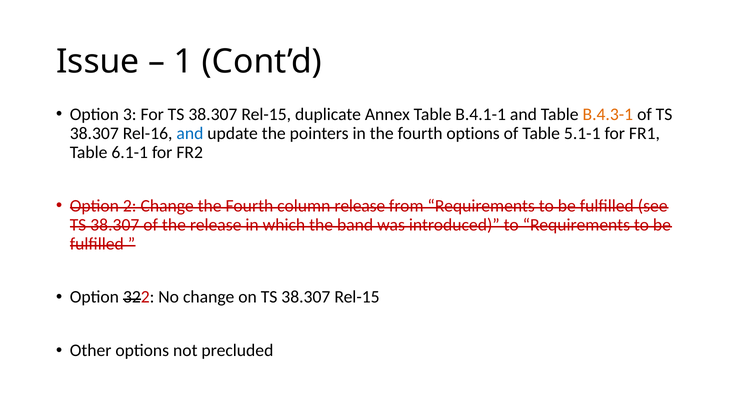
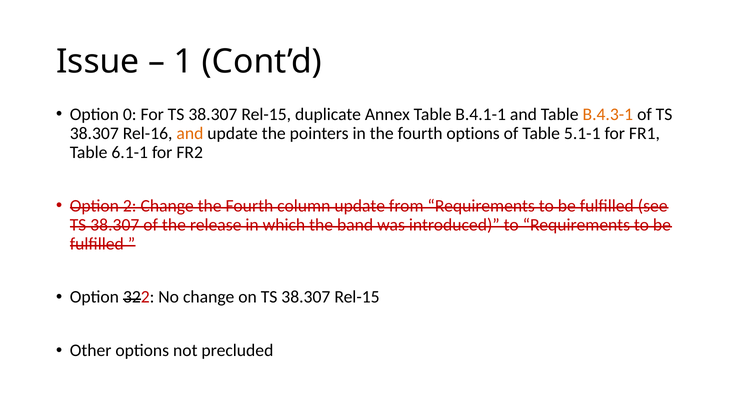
3: 3 -> 0
and at (190, 133) colour: blue -> orange
column release: release -> update
